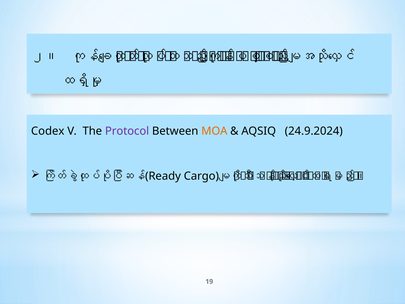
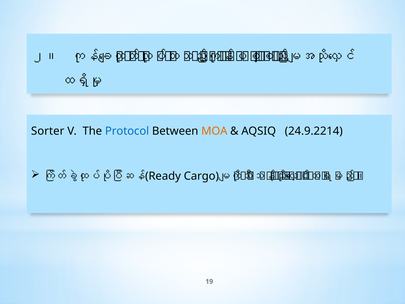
Codex: Codex -> Sorter
Protocol colour: purple -> blue
24.9.2024: 24.9.2024 -> 24.9.2214
